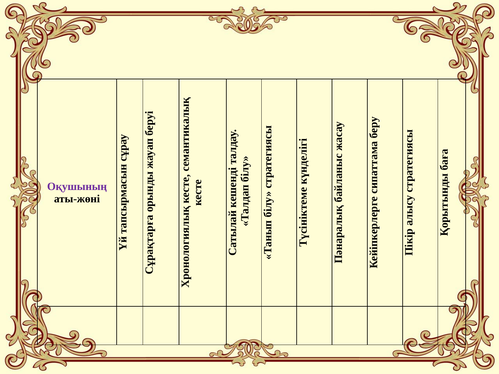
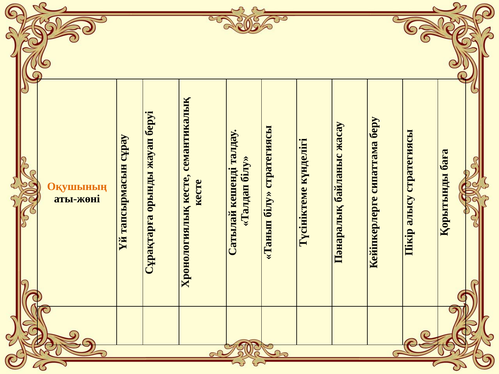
Оқушының colour: purple -> orange
